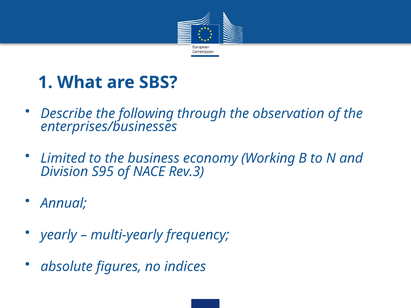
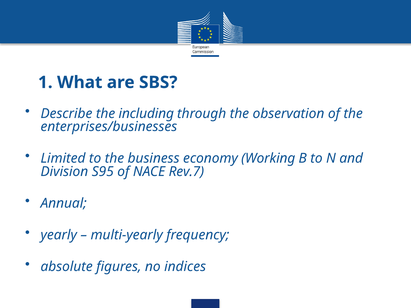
following: following -> including
Rev.3: Rev.3 -> Rev.7
